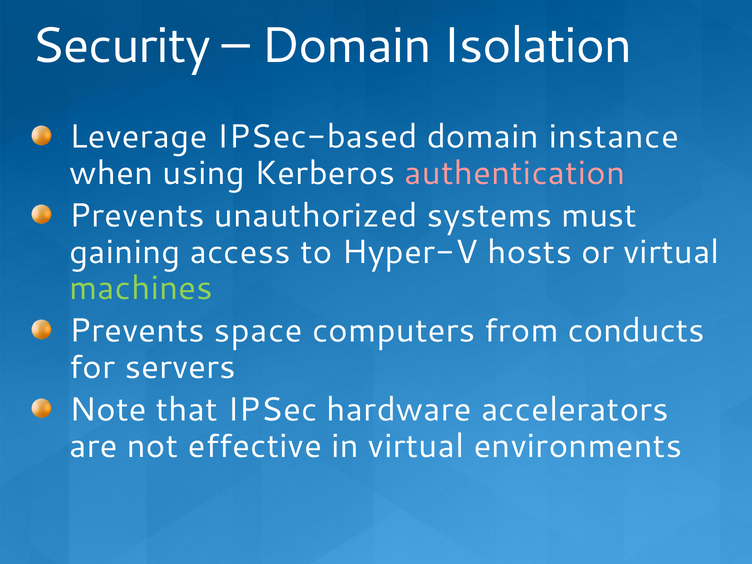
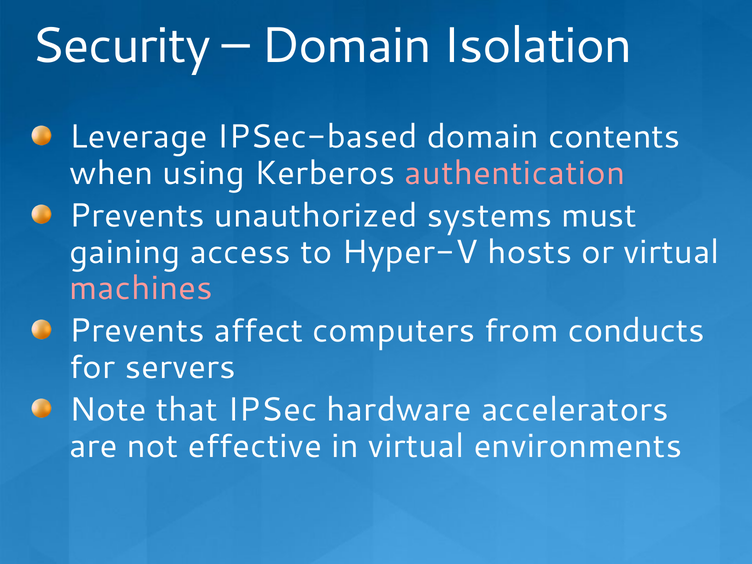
instance: instance -> contents
machines colour: light green -> pink
space: space -> affect
